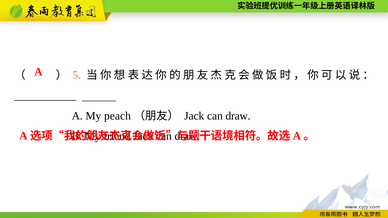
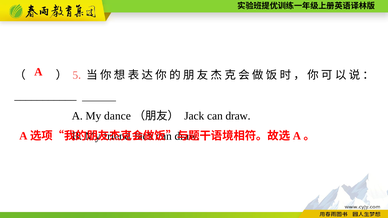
peach: peach -> dance
